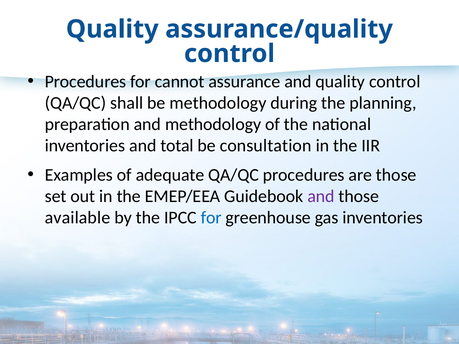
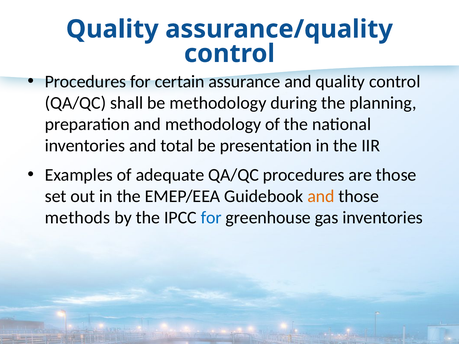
cannot: cannot -> certain
consultation: consultation -> presentation
and at (321, 196) colour: purple -> orange
available: available -> methods
